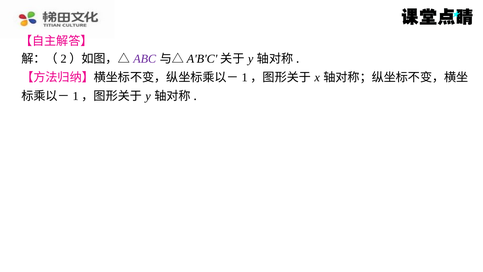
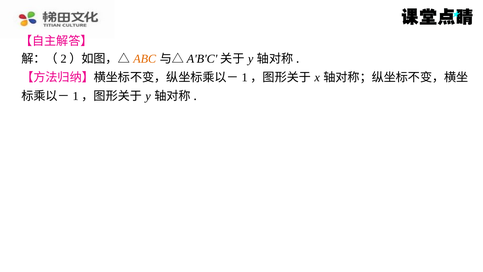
ABC colour: purple -> orange
